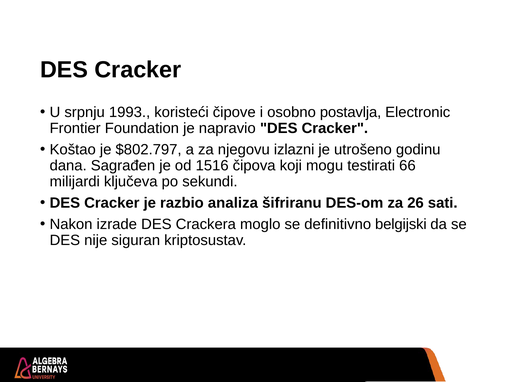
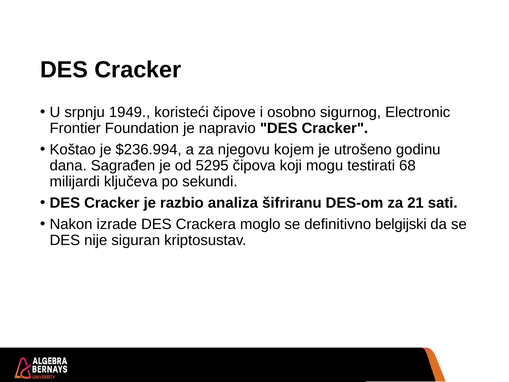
1993: 1993 -> 1949
postavlja: postavlja -> sigurnog
$802.797: $802.797 -> $236.994
izlazni: izlazni -> kojem
1516: 1516 -> 5295
66: 66 -> 68
26: 26 -> 21
